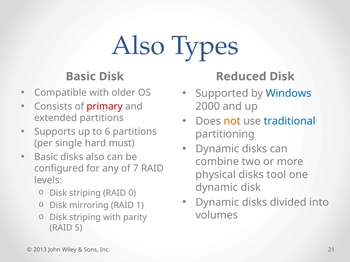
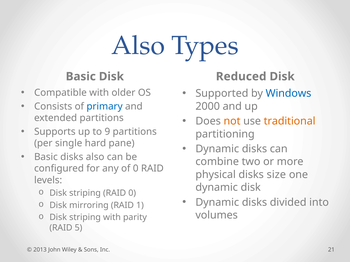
primary colour: red -> blue
traditional colour: blue -> orange
6: 6 -> 9
must: must -> pane
of 7: 7 -> 0
tool: tool -> size
